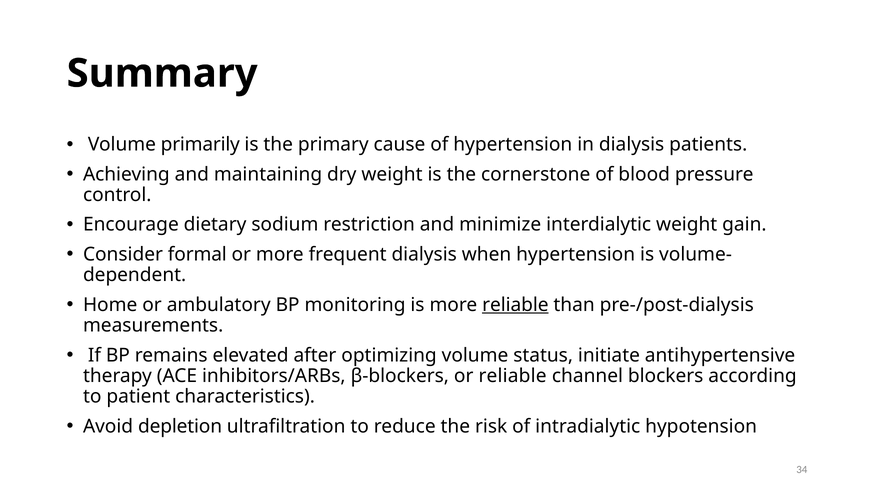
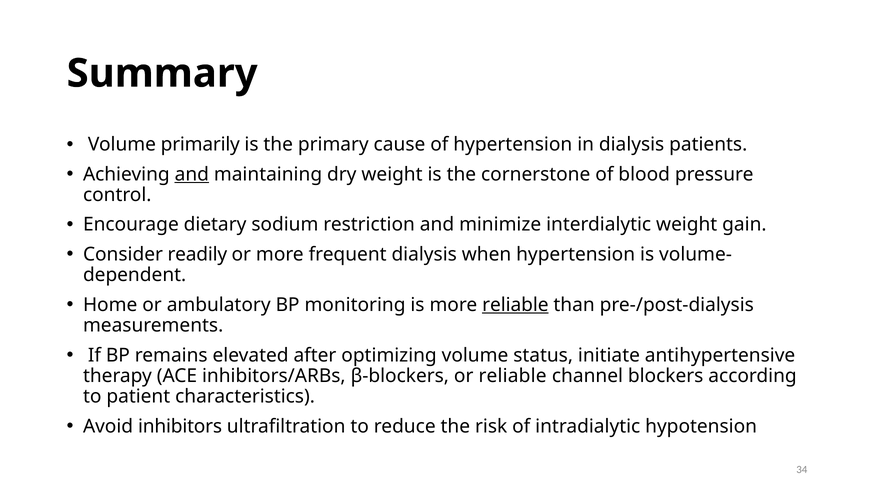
and at (192, 174) underline: none -> present
formal: formal -> readily
depletion: depletion -> inhibitors
